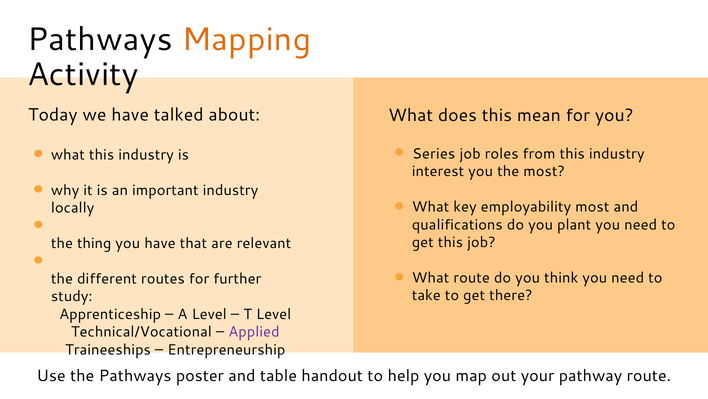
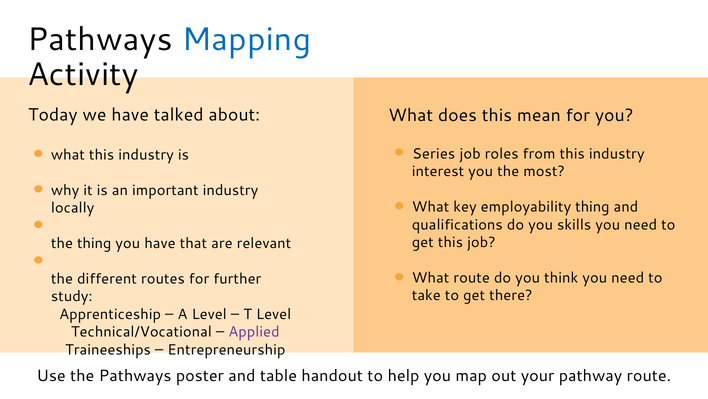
Mapping colour: orange -> blue
employability most: most -> thing
plant: plant -> skills
